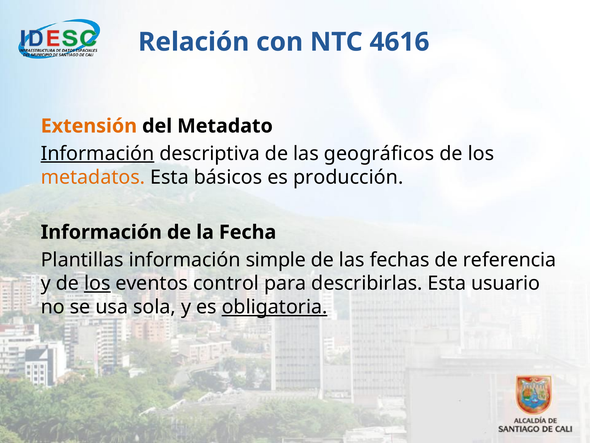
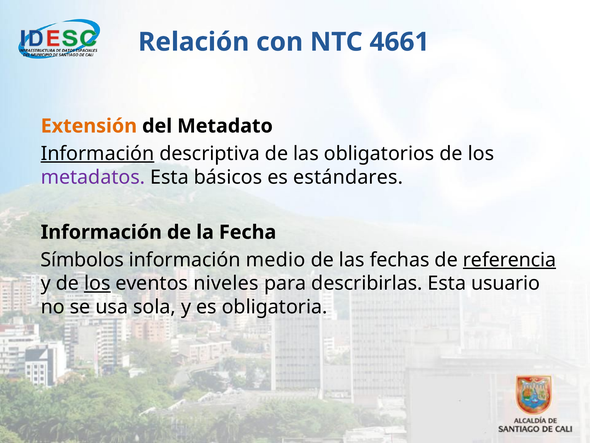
4616: 4616 -> 4661
geográficos: geográficos -> obligatorios
metadatos colour: orange -> purple
producción: producción -> estándares
Plantillas: Plantillas -> Símbolos
simple: simple -> medio
referencia underline: none -> present
control: control -> niveles
obligatoria underline: present -> none
